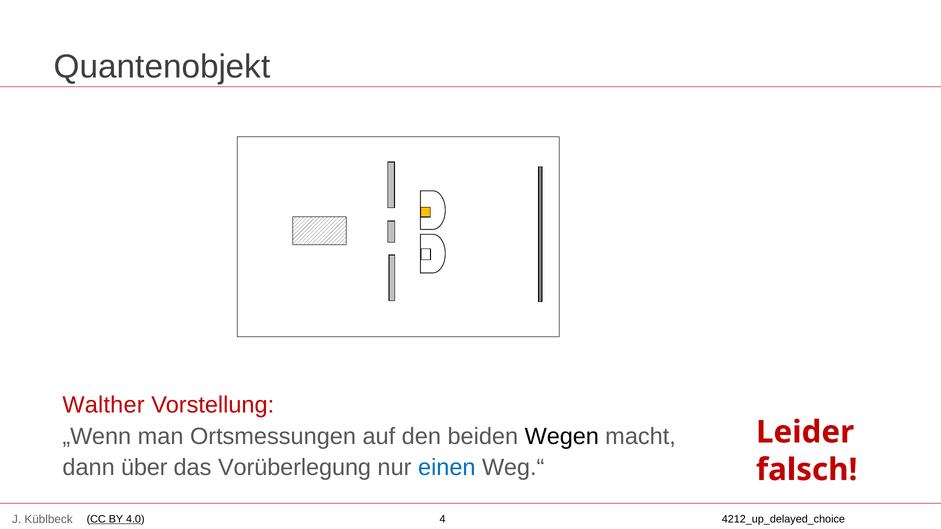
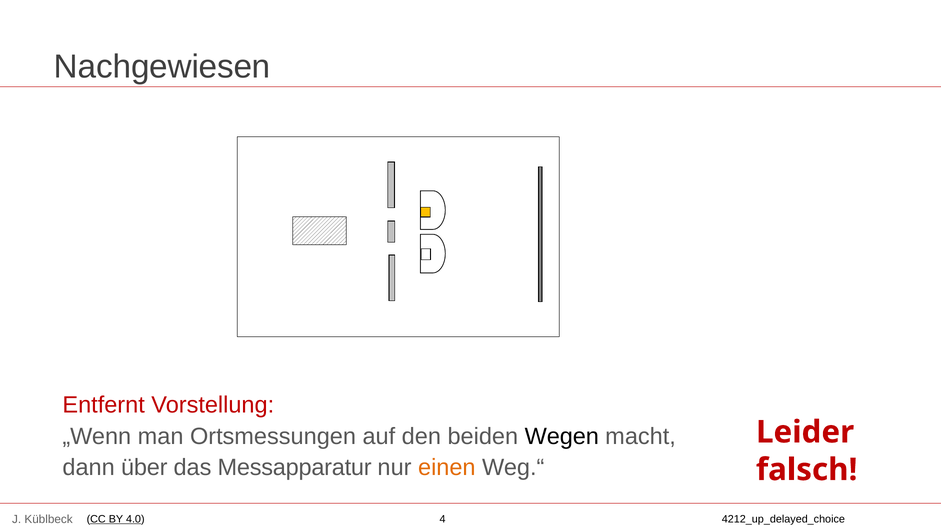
Quantenobjekt: Quantenobjekt -> Nachgewiesen
Walther: Walther -> Entfernt
Vorüberlegung: Vorüberlegung -> Messapparatur
einen colour: blue -> orange
